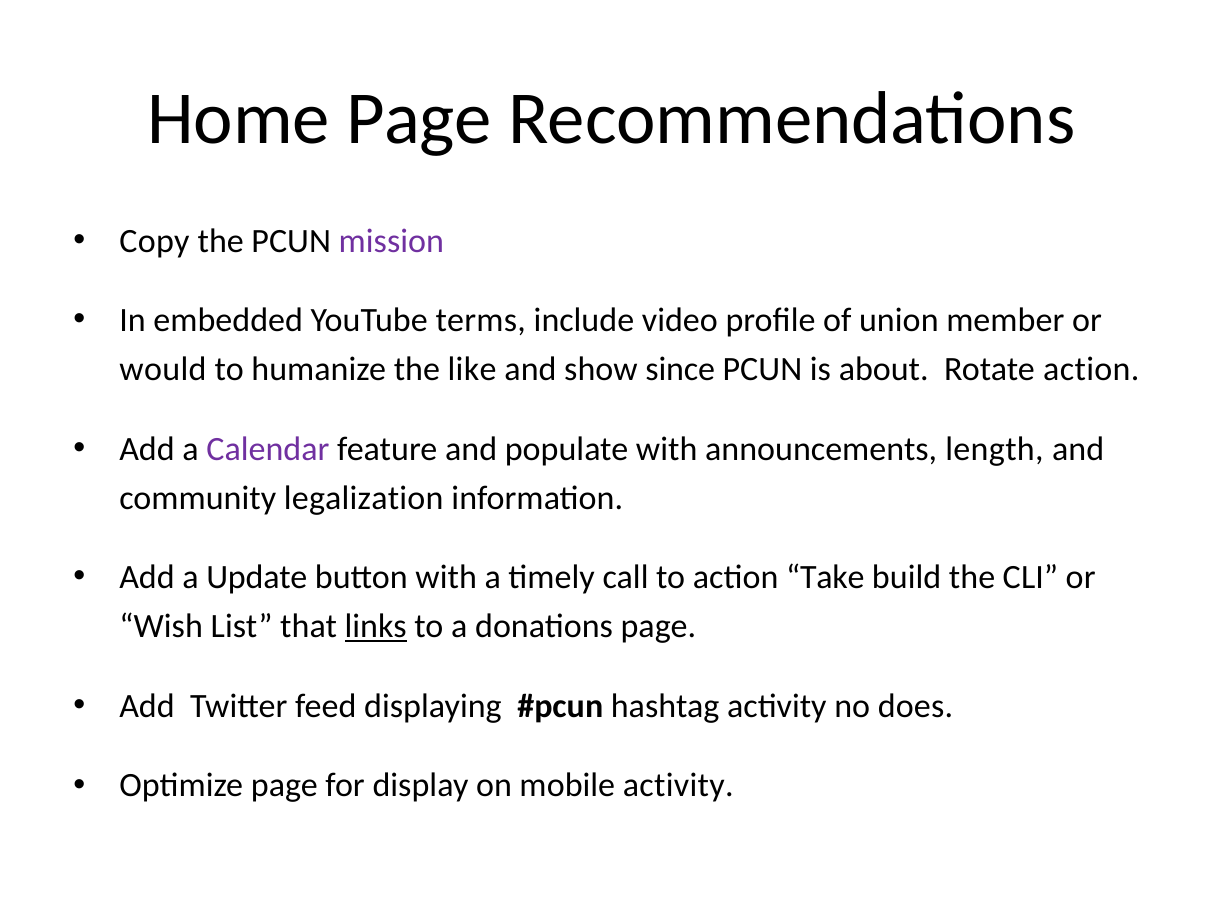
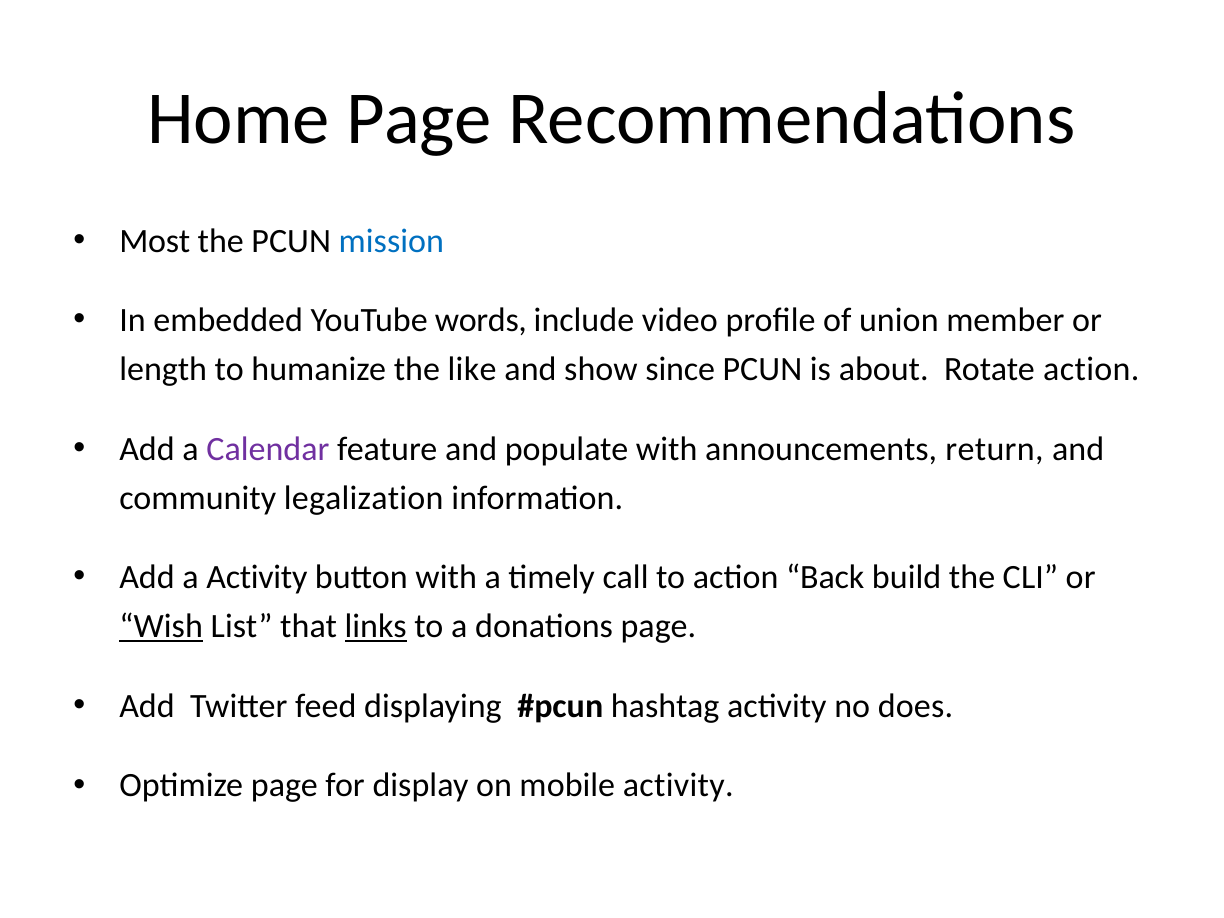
Copy: Copy -> Most
mission colour: purple -> blue
terms: terms -> words
would: would -> length
length: length -> return
a Update: Update -> Activity
Take: Take -> Back
Wish underline: none -> present
